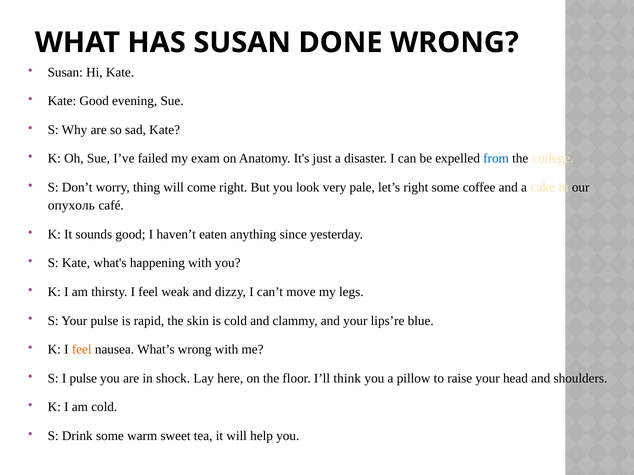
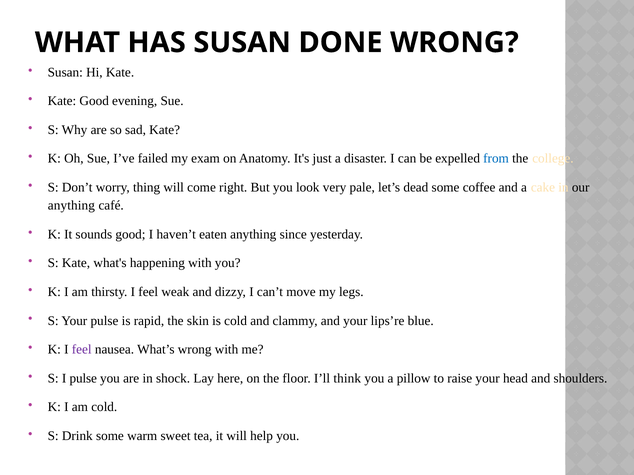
let’s right: right -> dead
опухоль at (71, 206): опухоль -> anything
feel at (82, 350) colour: orange -> purple
